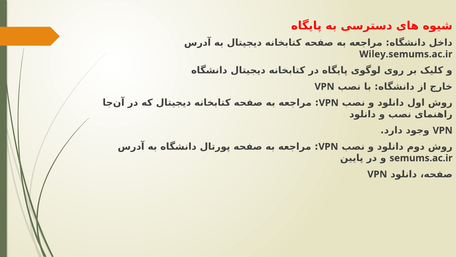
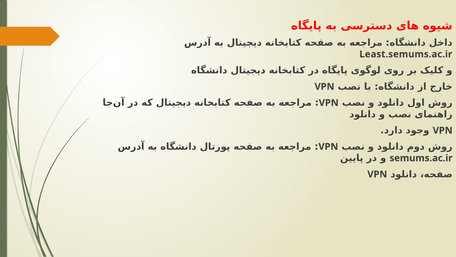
Wiley.semums.ac.ir: Wiley.semums.ac.ir -> Least.semums.ac.ir
